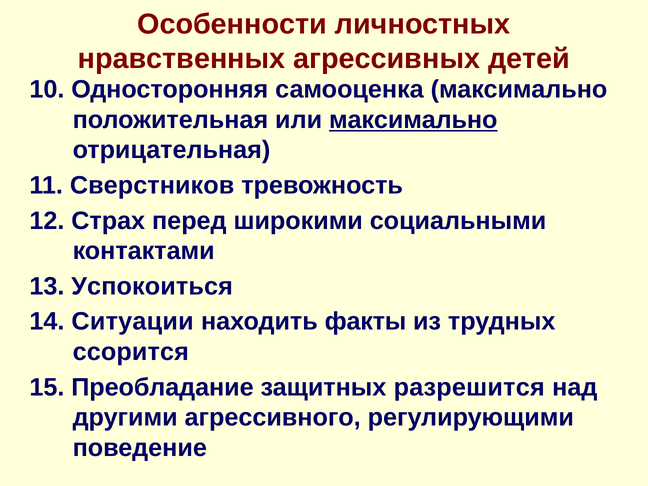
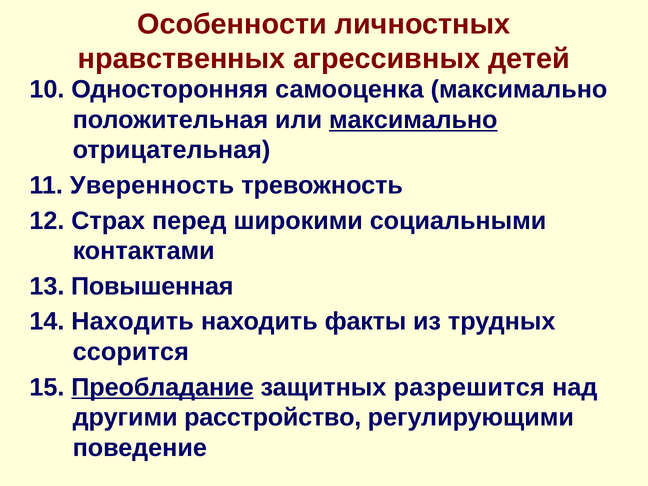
Сверстников: Сверстников -> Уверенность
Успокоиться: Успокоиться -> Повышенная
14 Ситуации: Ситуации -> Находить
Преобладание underline: none -> present
агрессивного: агрессивного -> расстройство
